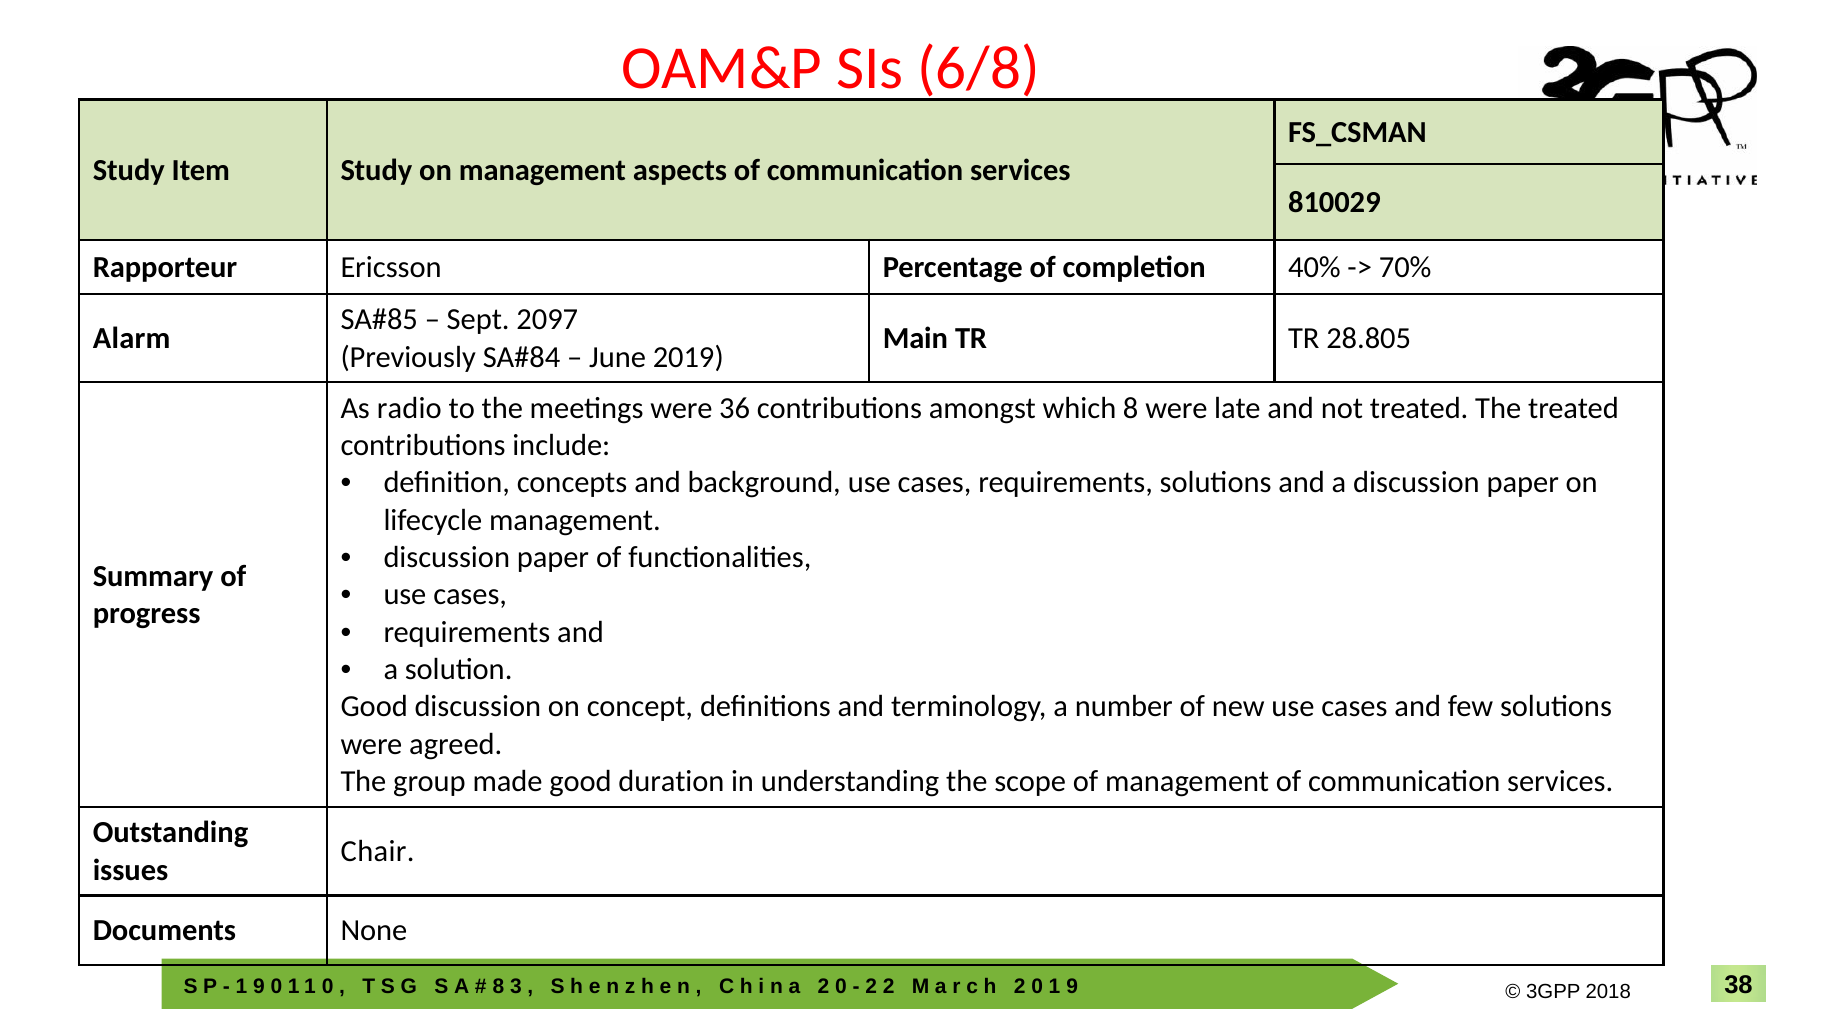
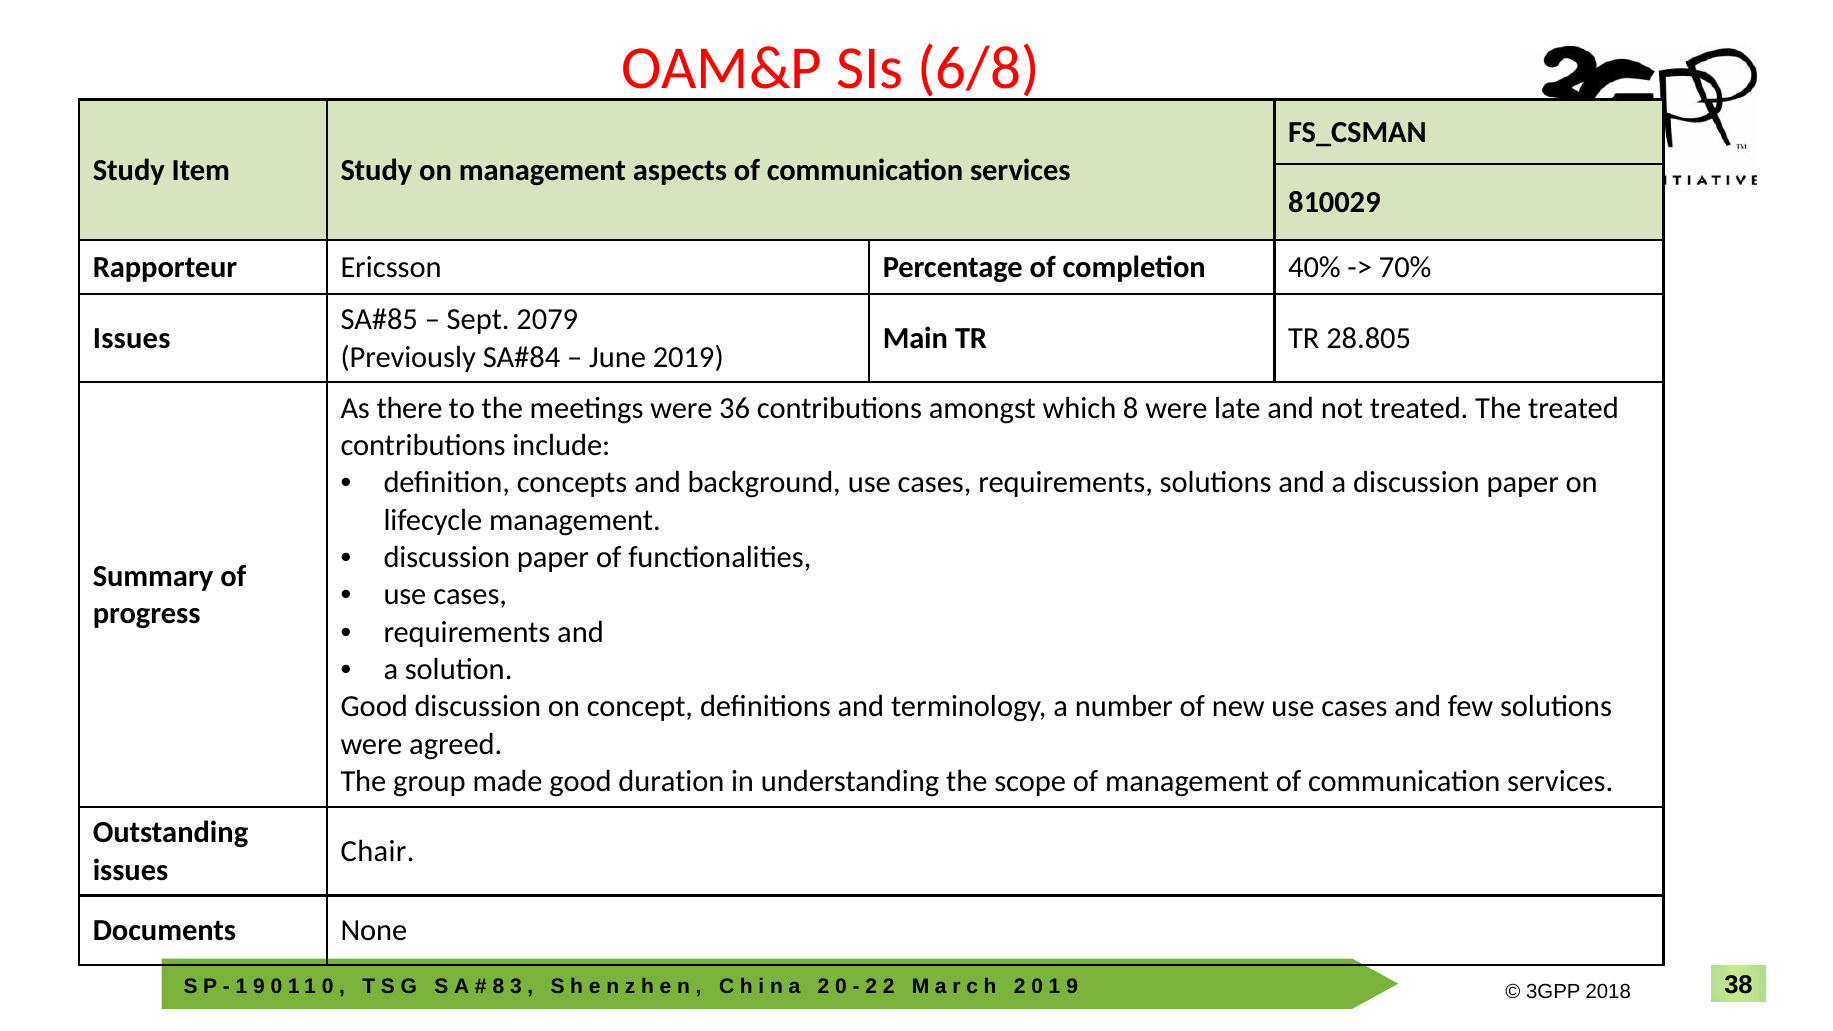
2097: 2097 -> 2079
Alarm at (132, 338): Alarm -> Issues
radio: radio -> there
